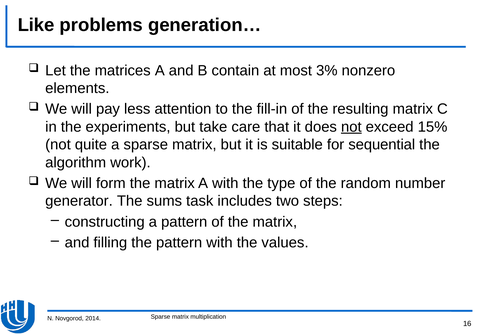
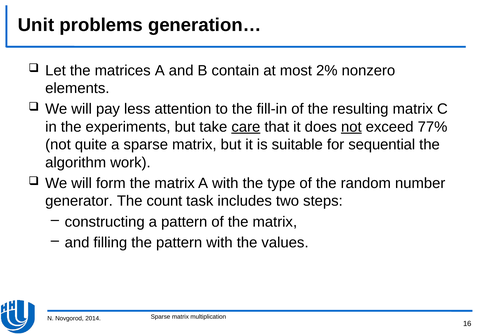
Like: Like -> Unit
3%: 3% -> 2%
care underline: none -> present
15%: 15% -> 77%
sums: sums -> count
